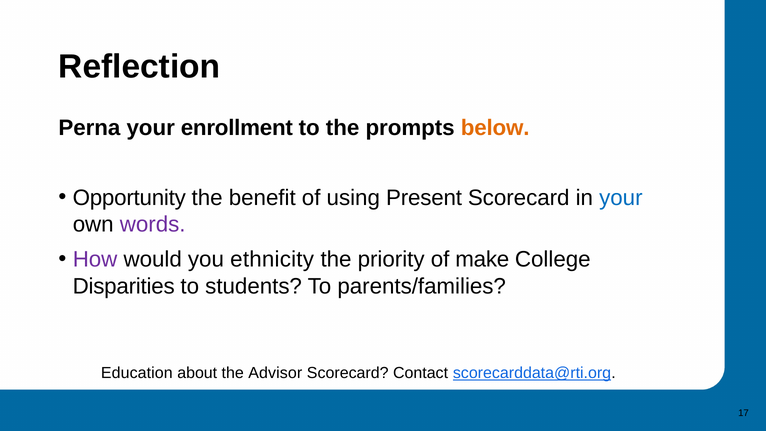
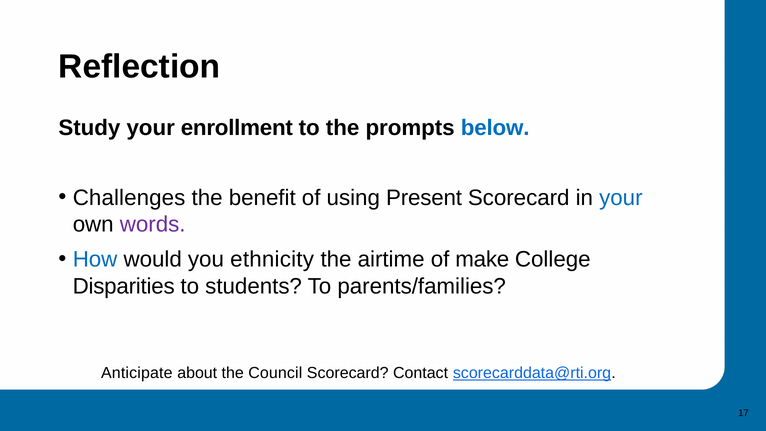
Perna: Perna -> Study
below colour: orange -> blue
Opportunity: Opportunity -> Challenges
How colour: purple -> blue
priority: priority -> airtime
Education: Education -> Anticipate
Advisor: Advisor -> Council
